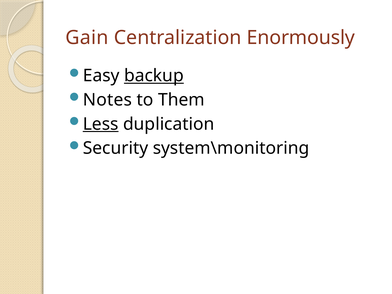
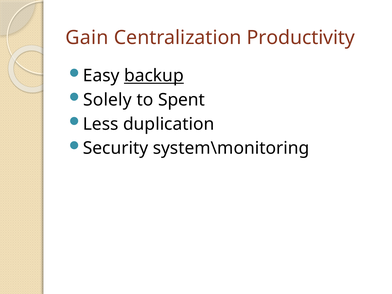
Enormously: Enormously -> Productivity
Notes: Notes -> Solely
Them: Them -> Spent
Less underline: present -> none
